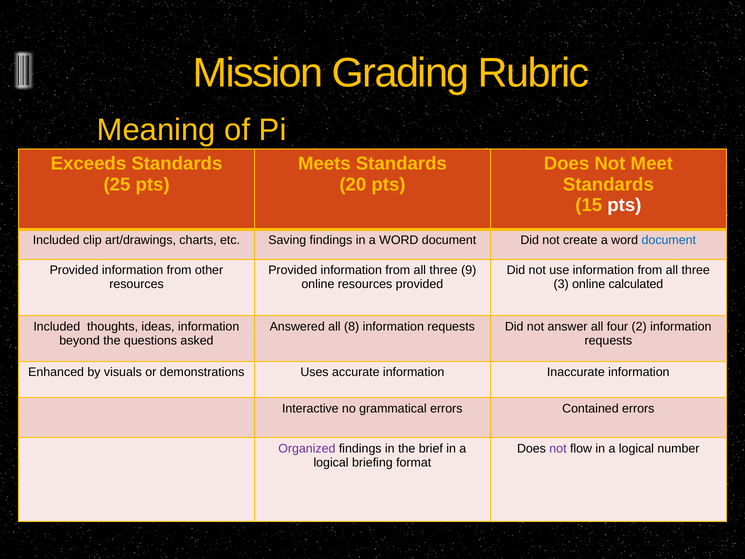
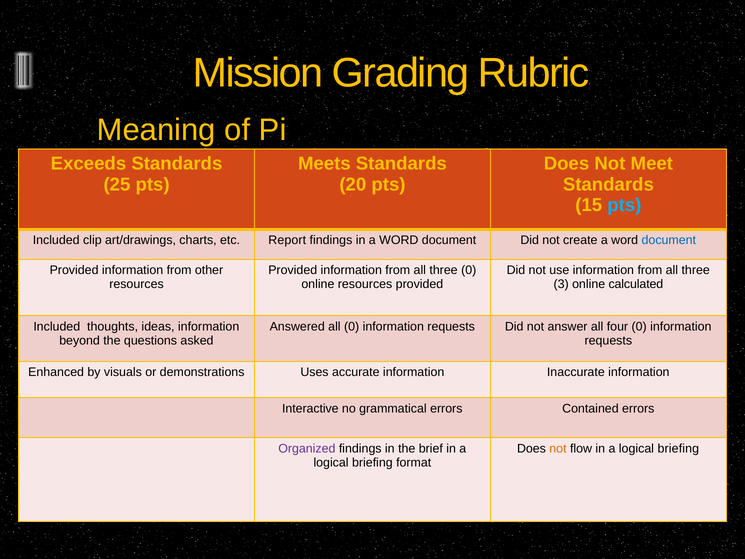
pts at (624, 205) colour: white -> light blue
Saving: Saving -> Report
three 9: 9 -> 0
all 8: 8 -> 0
four 2: 2 -> 0
not at (558, 448) colour: purple -> orange
number at (678, 448): number -> briefing
